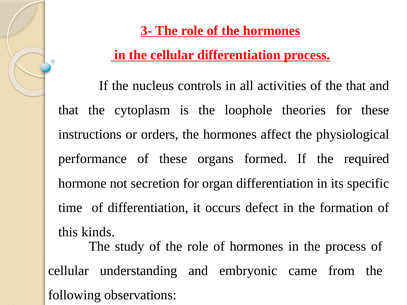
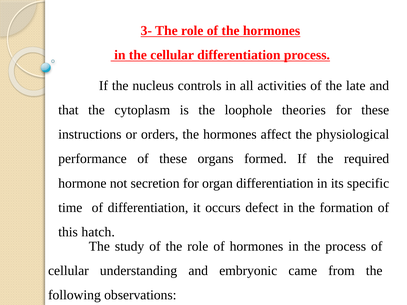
the that: that -> late
kinds: kinds -> hatch
